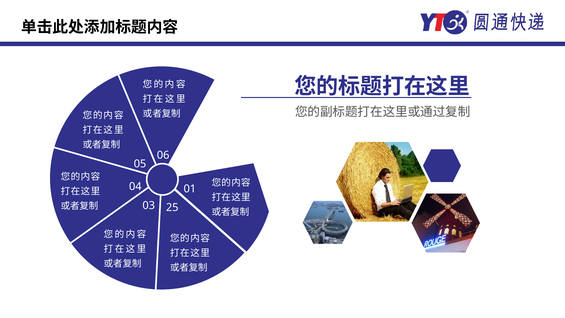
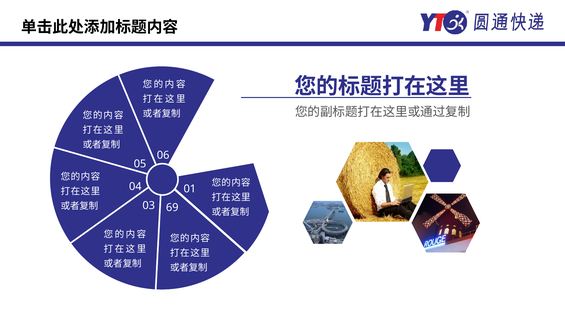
25: 25 -> 69
